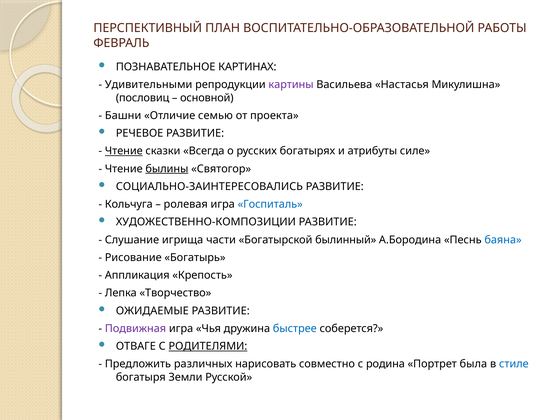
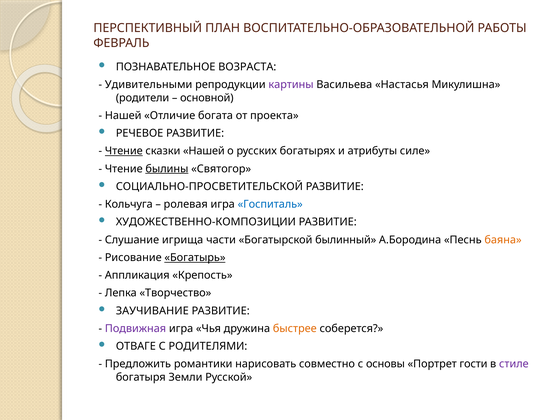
КАРТИНАХ: КАРТИНАХ -> ВОЗРАСТА
пословиц: пословиц -> родители
Башни at (123, 116): Башни -> Нашей
семью: семью -> богата
сказки Всегда: Всегда -> Нашей
СОЦИАЛЬНО-ЗАИНТЕРЕСОВАЛИСЬ: СОЦИАЛЬНО-ЗАИНТЕРЕСОВАЛИСЬ -> СОЦИАЛЬНО-ПРОСВЕТИТЕЛЬСКОЙ
баяна colour: blue -> orange
Богатырь underline: none -> present
ОЖИДАЕМЫЕ: ОЖИДАЕМЫЕ -> ЗАУЧИВАНИЕ
быстрее colour: blue -> orange
РОДИТЕЛЯМИ underline: present -> none
различных: различных -> романтики
родина: родина -> основы
была: была -> гости
стиле colour: blue -> purple
